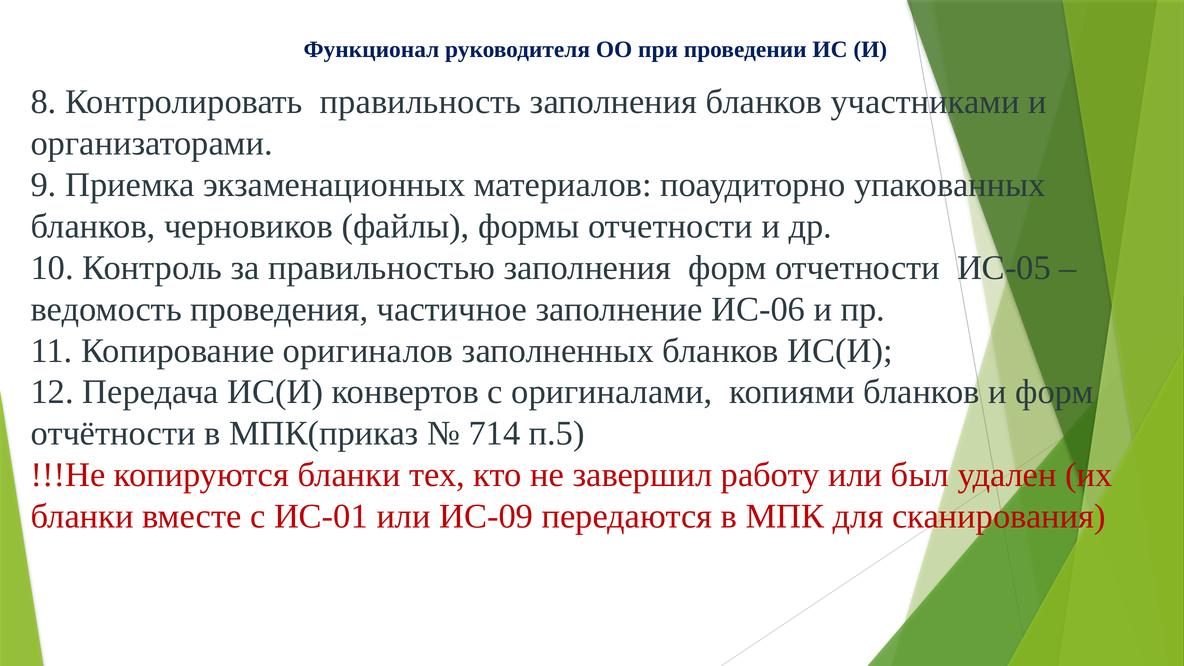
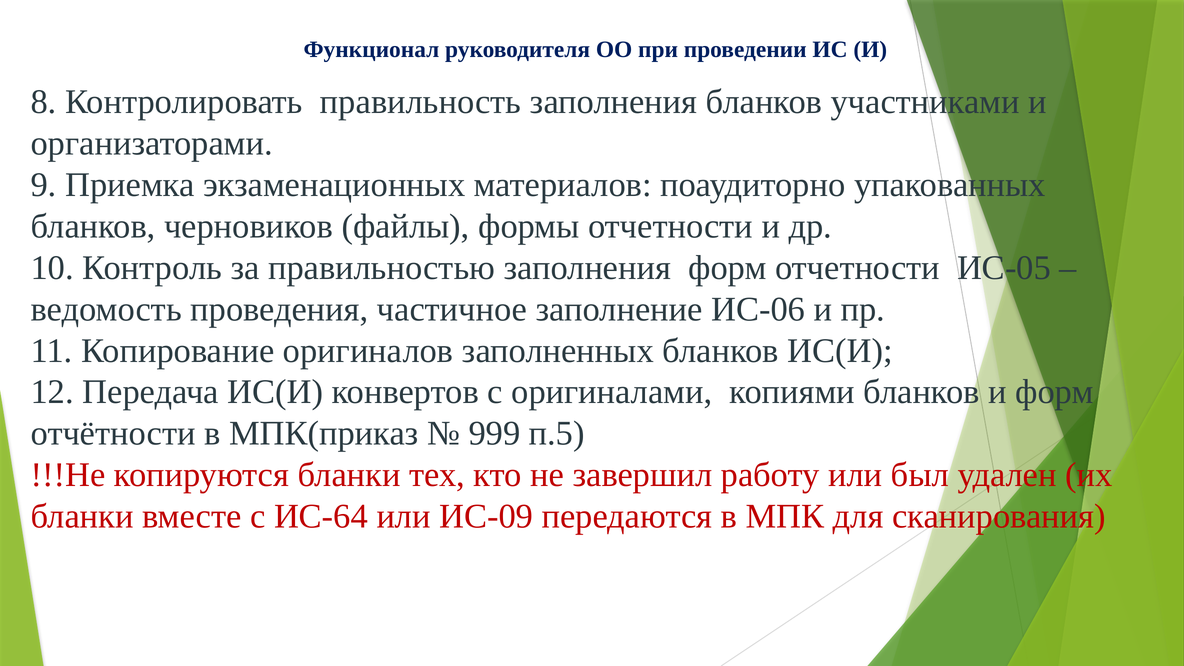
714: 714 -> 999
ИС-01: ИС-01 -> ИС-64
